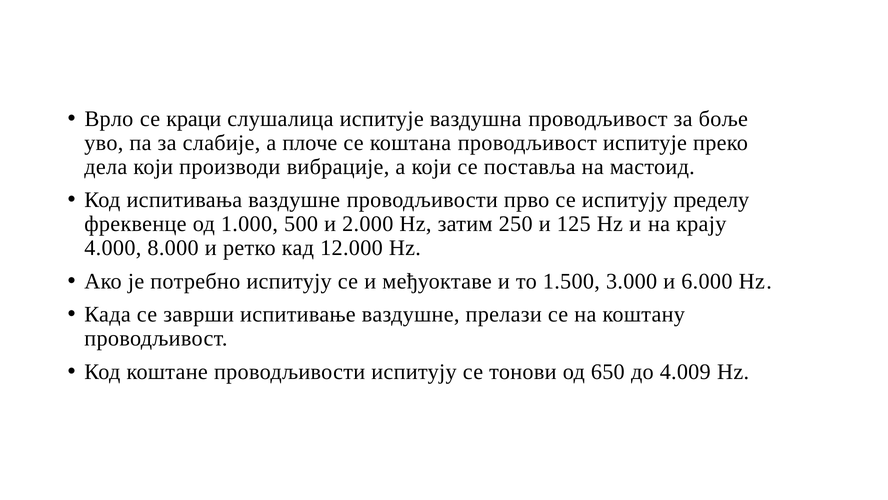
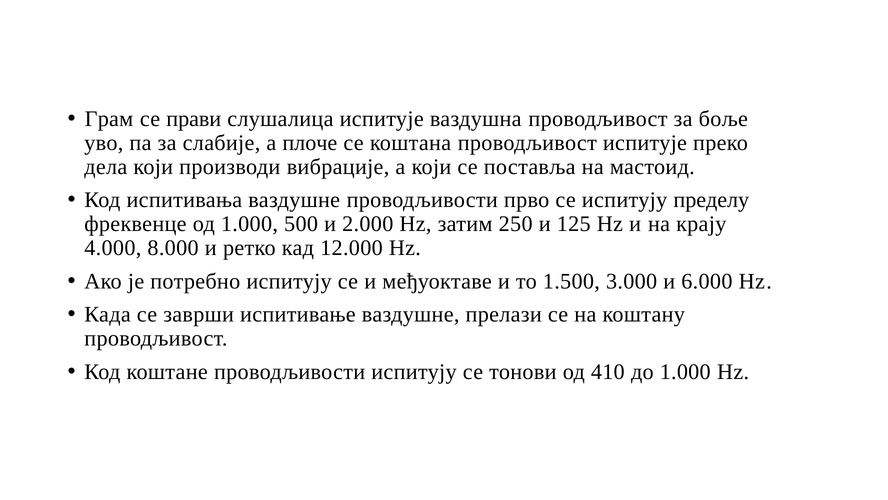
Врло: Врло -> Грам
краци: краци -> прави
650: 650 -> 410
до 4.009: 4.009 -> 1.000
